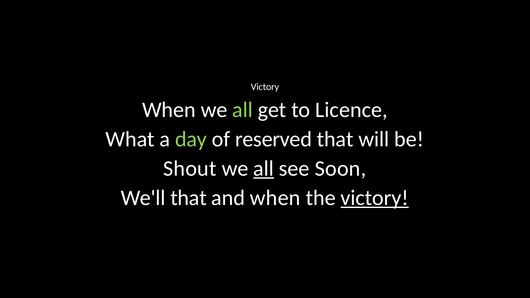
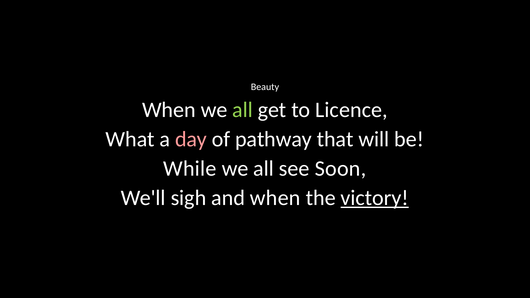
Victory at (265, 87): Victory -> Beauty
day colour: light green -> pink
reserved: reserved -> pathway
Shout: Shout -> While
all at (264, 169) underline: present -> none
We'll that: that -> sigh
